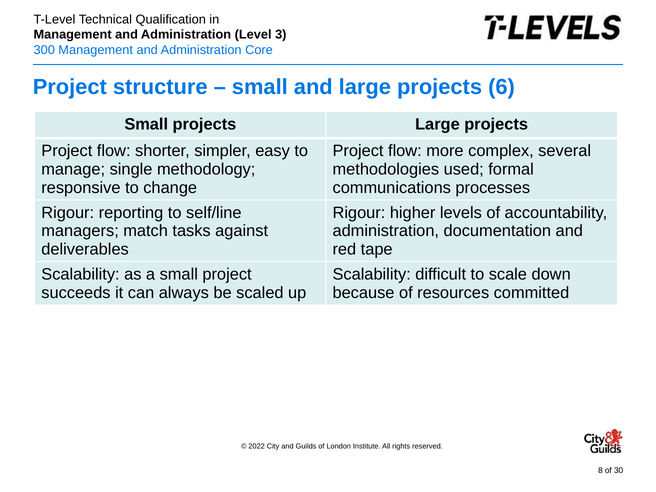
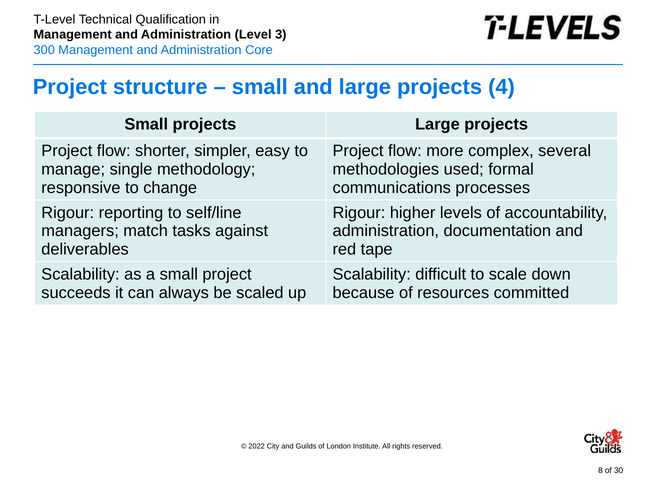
6: 6 -> 4
